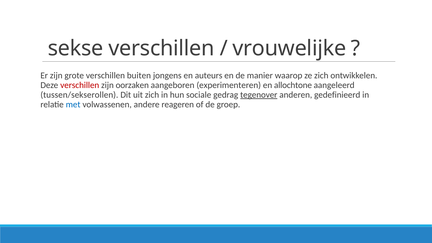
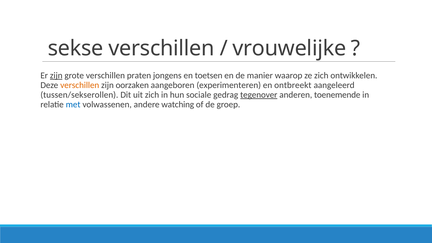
zijn at (56, 75) underline: none -> present
buiten: buiten -> praten
auteurs: auteurs -> toetsen
verschillen at (80, 85) colour: red -> orange
allochtone: allochtone -> ontbreekt
gedefinieerd: gedefinieerd -> toenemende
reageren: reageren -> watching
